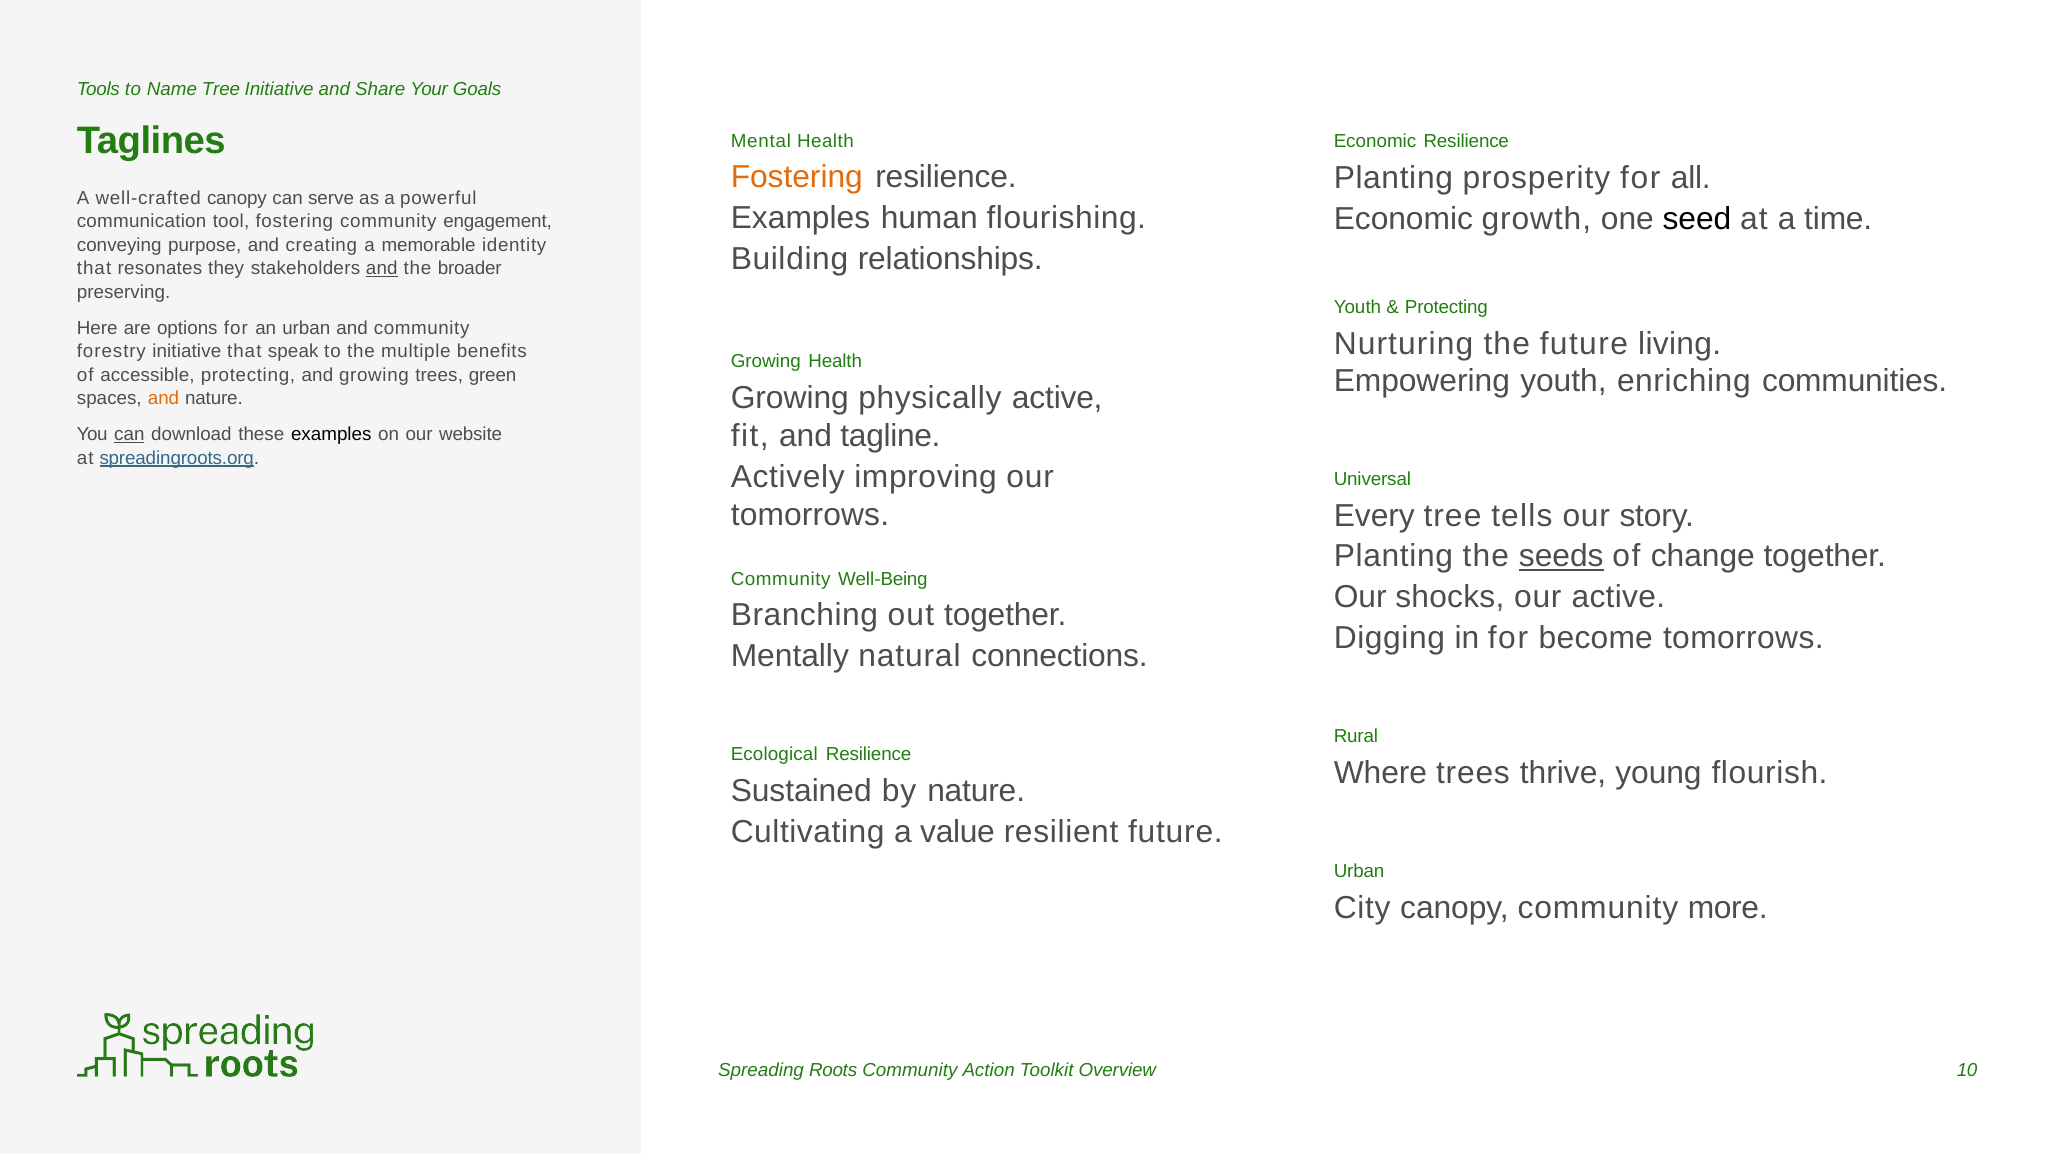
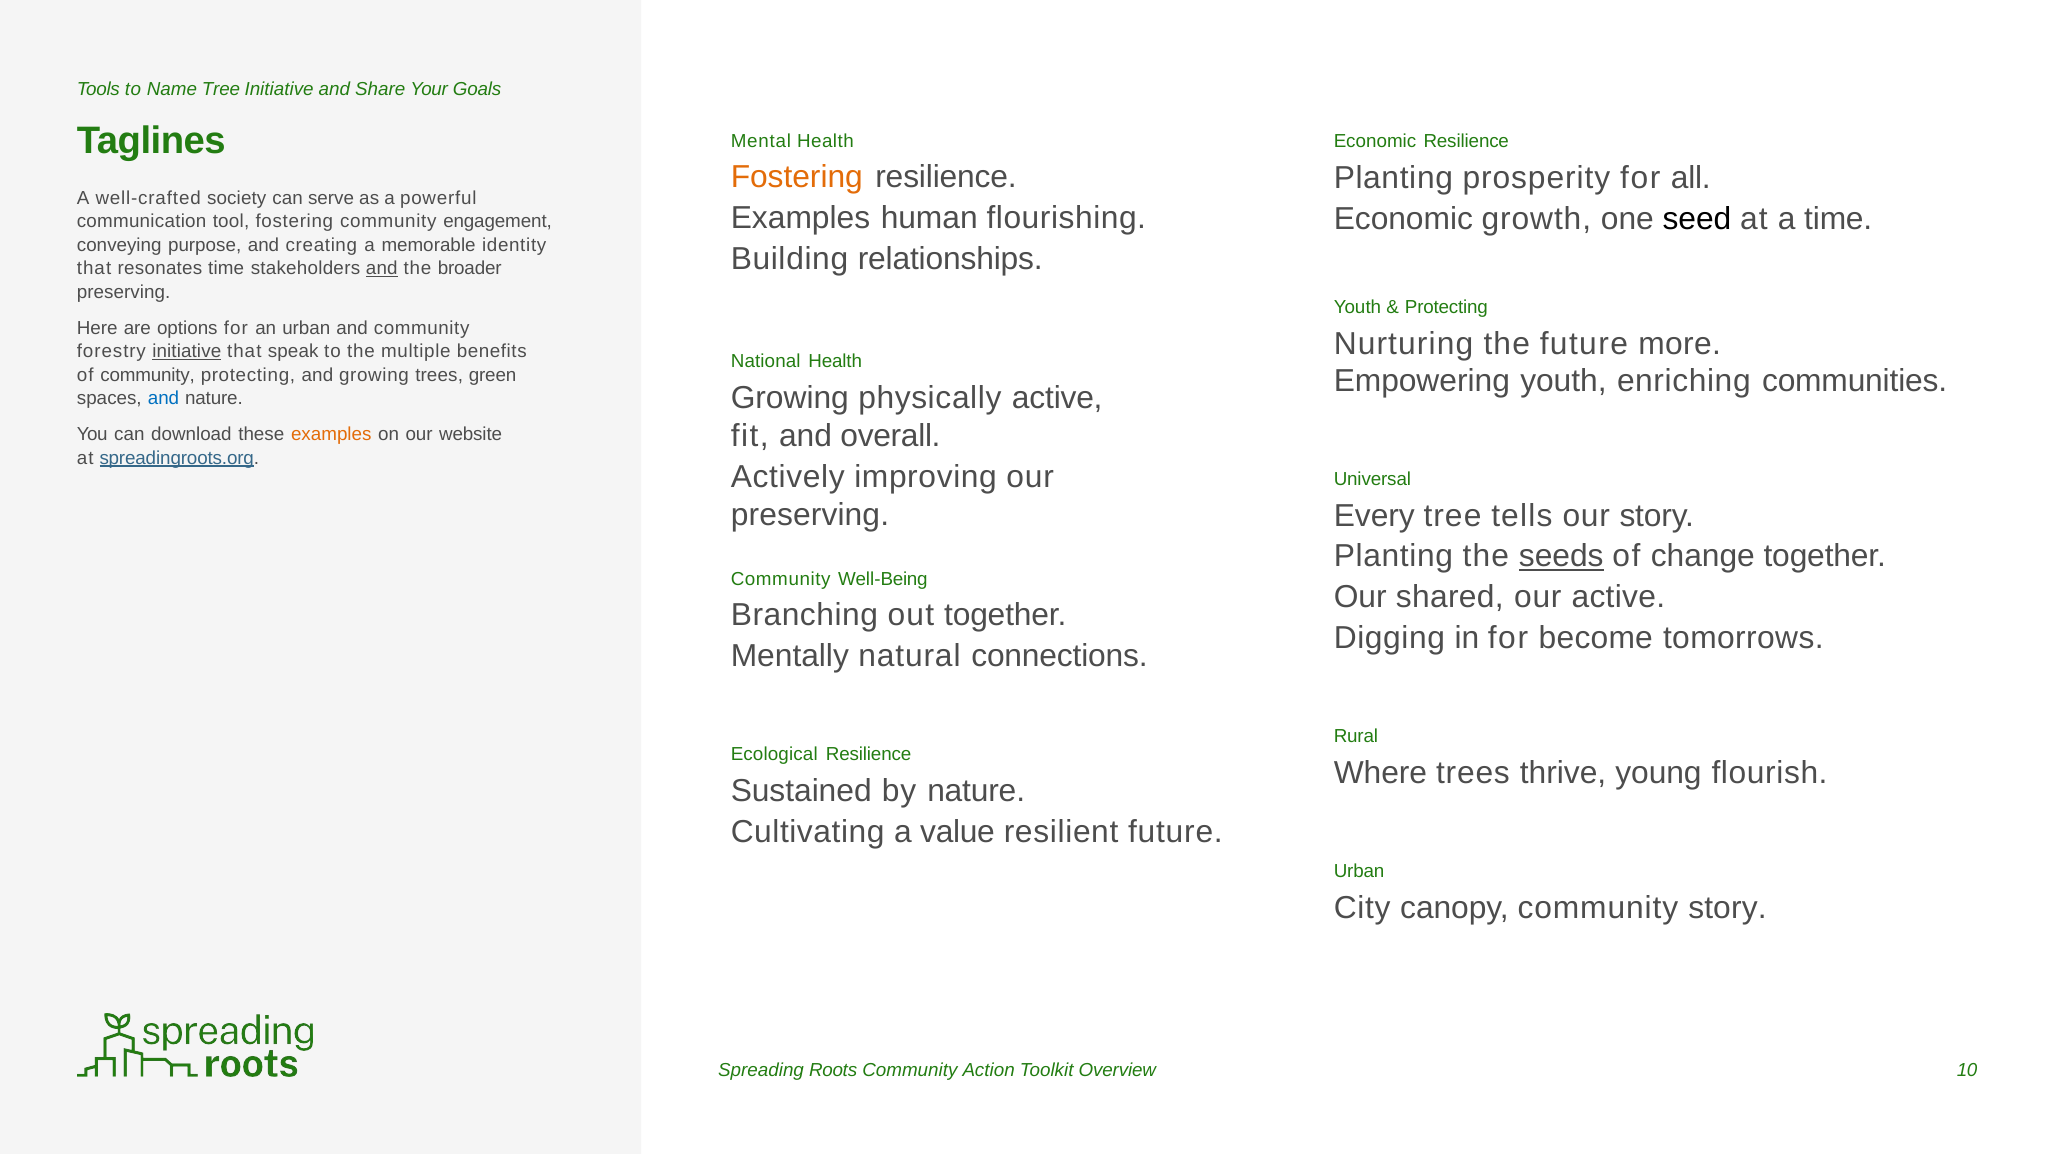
well-crafted canopy: canopy -> society
resonates they: they -> time
living: living -> more
initiative at (187, 352) underline: none -> present
Growing at (766, 361): Growing -> National
of accessible: accessible -> community
and at (163, 399) colour: orange -> blue
tagline: tagline -> overall
can at (129, 435) underline: present -> none
examples at (331, 435) colour: black -> orange
tomorrows at (810, 516): tomorrows -> preserving
shocks: shocks -> shared
community more: more -> story
